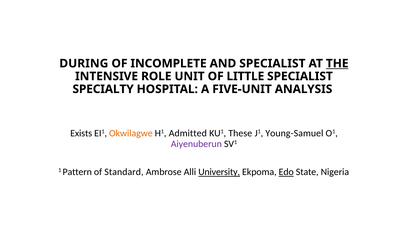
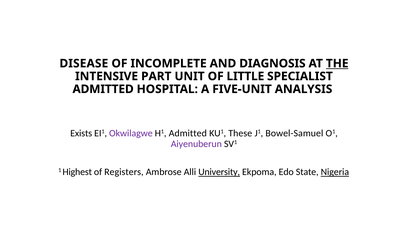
DURING: DURING -> DISEASE
AND SPECIALIST: SPECIALIST -> DIAGNOSIS
ROLE: ROLE -> PART
SPECIALTY at (103, 89): SPECIALTY -> ADMITTED
Okwilagwe colour: orange -> purple
Young-Samuel: Young-Samuel -> Bowel-Samuel
Pattern: Pattern -> Highest
Standard: Standard -> Registers
Edo underline: present -> none
Nigeria underline: none -> present
